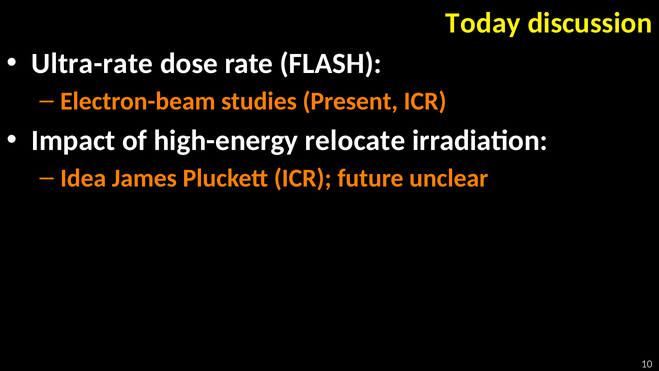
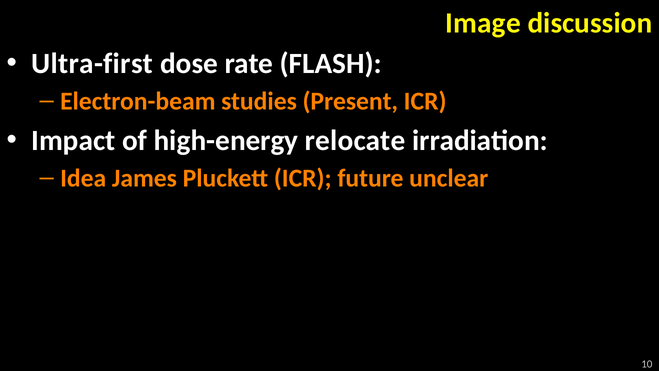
Today: Today -> Image
Ultra-rate: Ultra-rate -> Ultra-first
